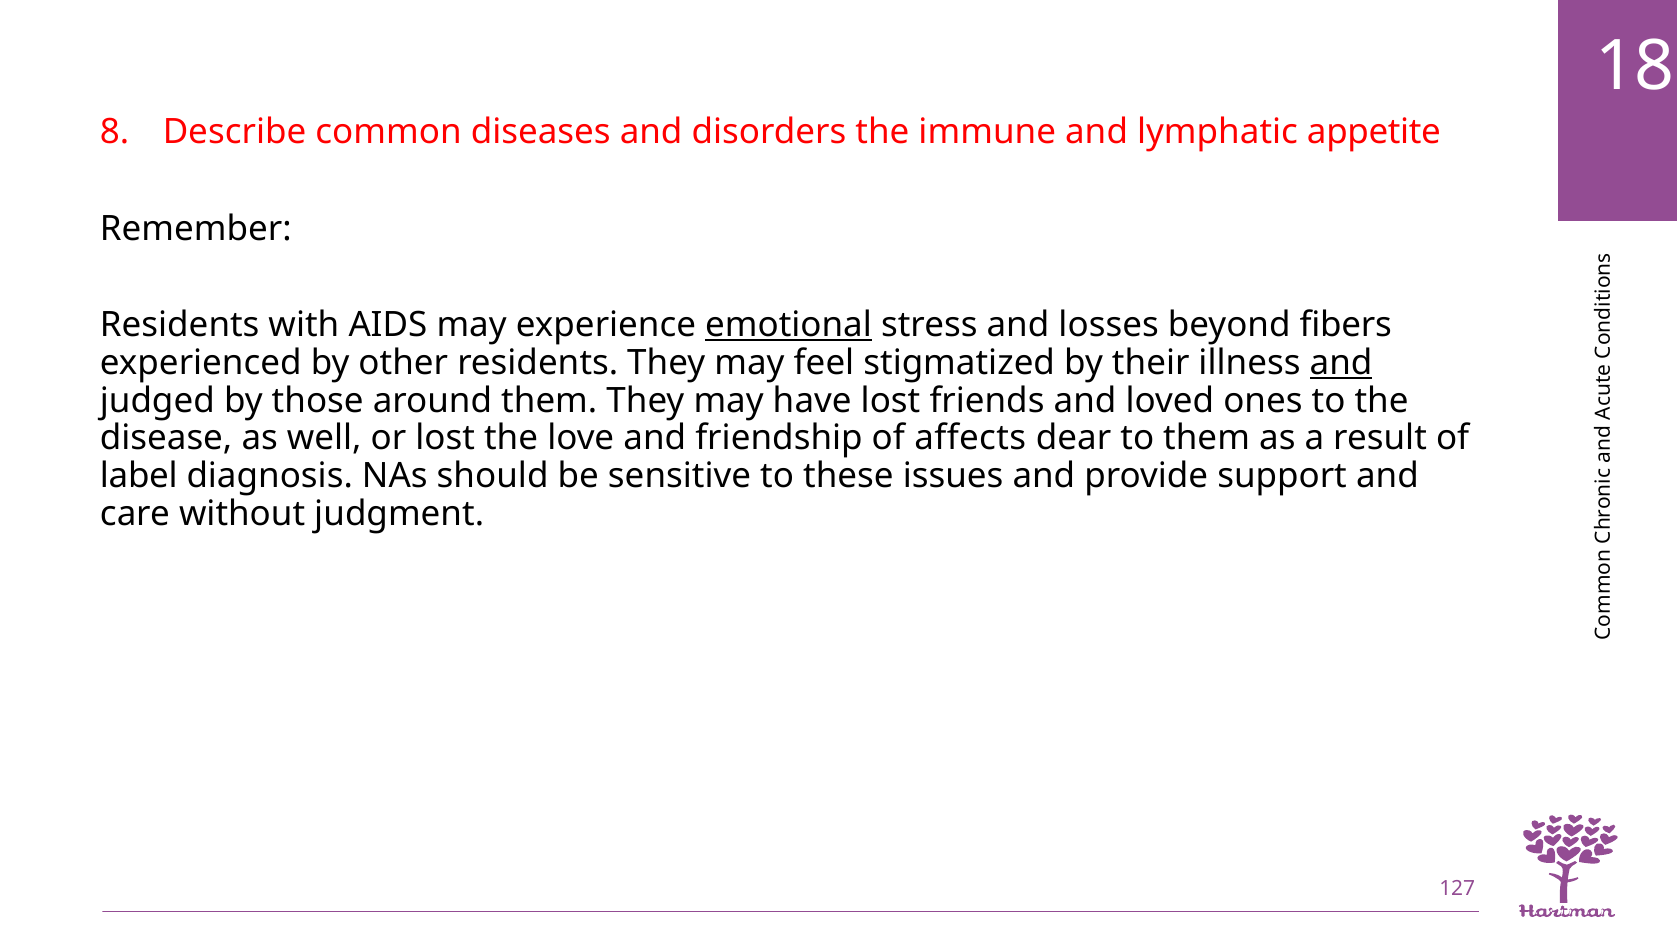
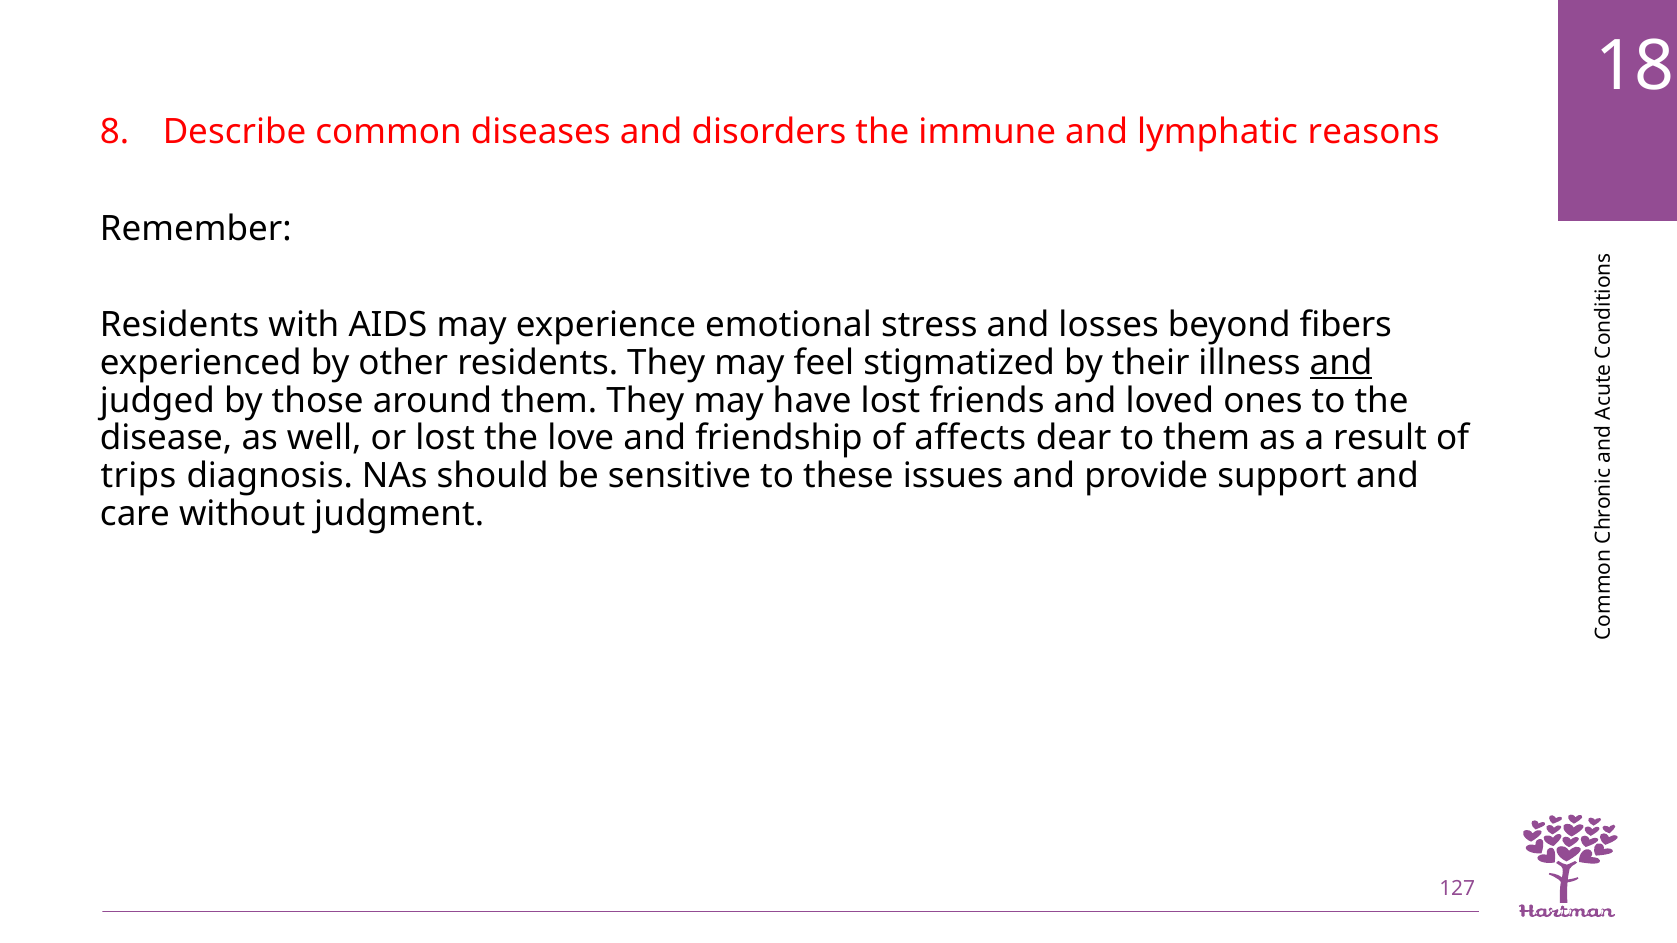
appetite: appetite -> reasons
emotional underline: present -> none
label: label -> trips
